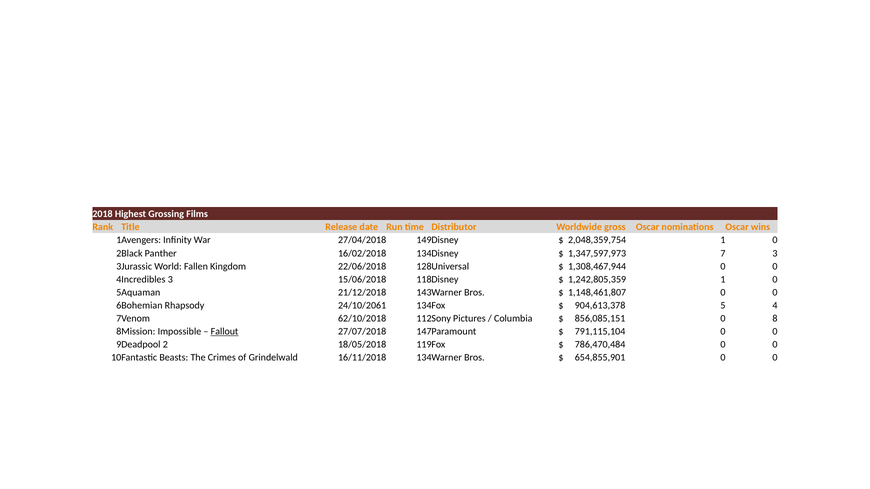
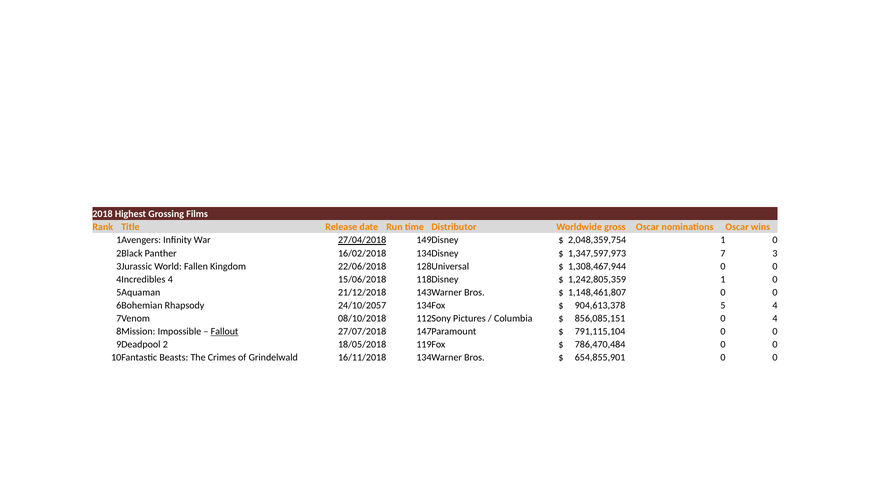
27/04/2018 underline: none -> present
3 at (170, 280): 3 -> 4
24/10/2061: 24/10/2061 -> 24/10/2057
62/10/2018: 62/10/2018 -> 08/10/2018
0 8: 8 -> 4
